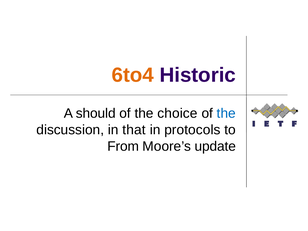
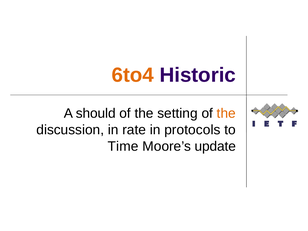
choice: choice -> setting
the at (226, 113) colour: blue -> orange
that: that -> rate
From: From -> Time
